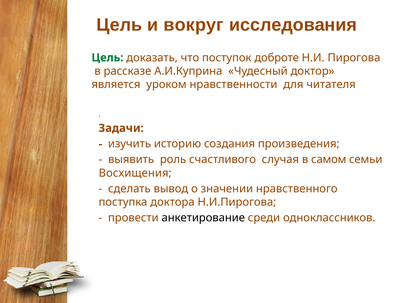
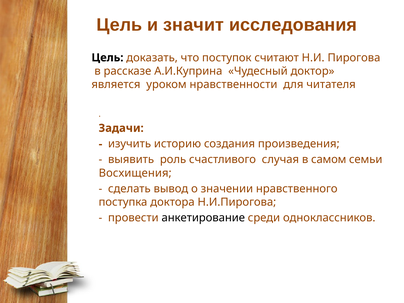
вокруг: вокруг -> значит
Цель at (107, 58) colour: green -> black
доброте: доброте -> считают
